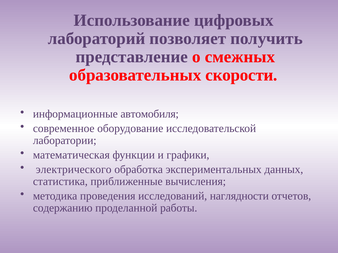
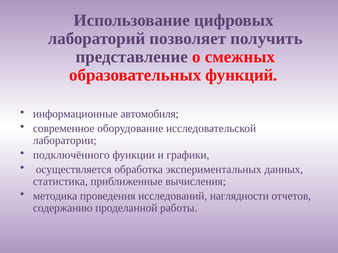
скорости: скорости -> функций
математическая: математическая -> подключённого
электрического: электрического -> осуществляется
